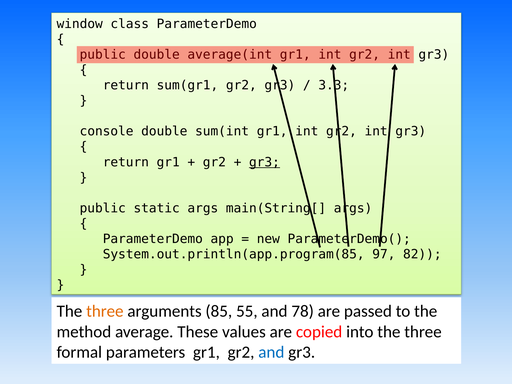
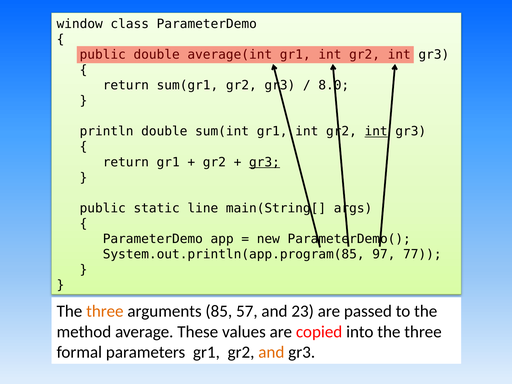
3.3: 3.3 -> 8.0
console: console -> println
int at (376, 131) underline: none -> present
static args: args -> line
82: 82 -> 77
55: 55 -> 57
78: 78 -> 23
and at (271, 352) colour: blue -> orange
